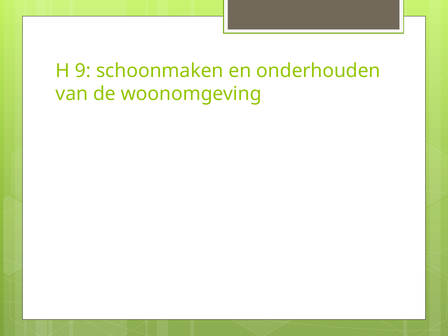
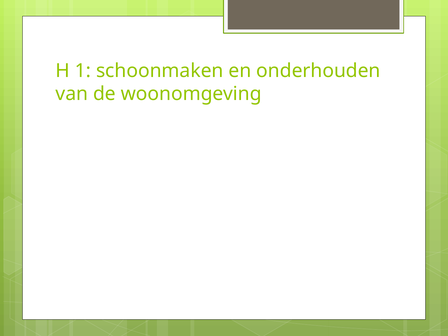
9: 9 -> 1
